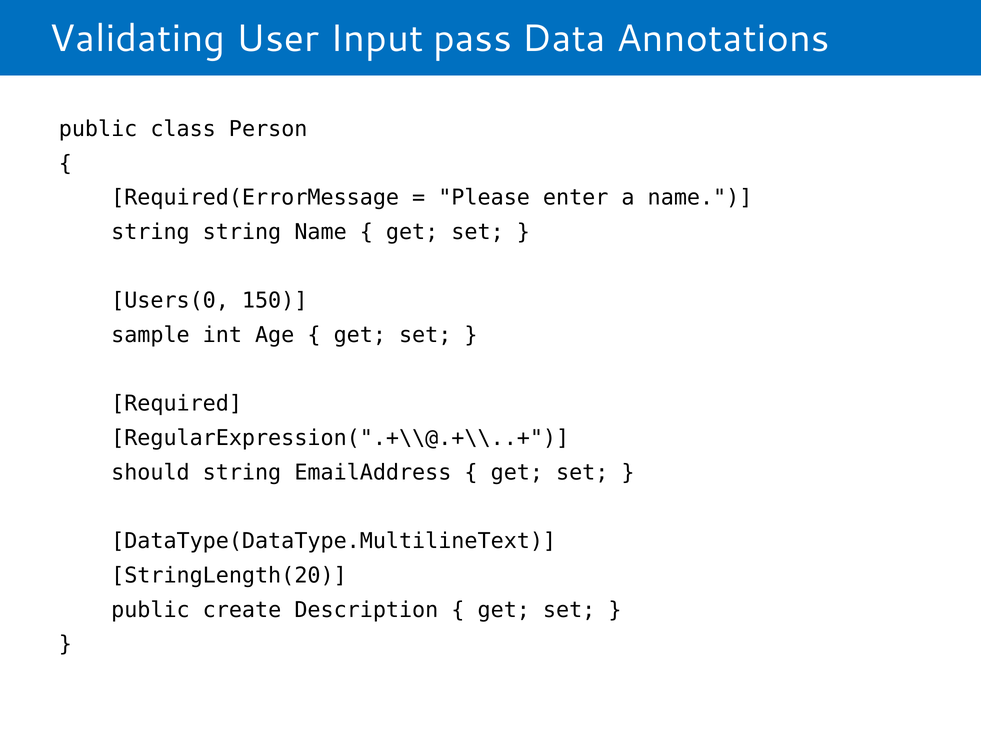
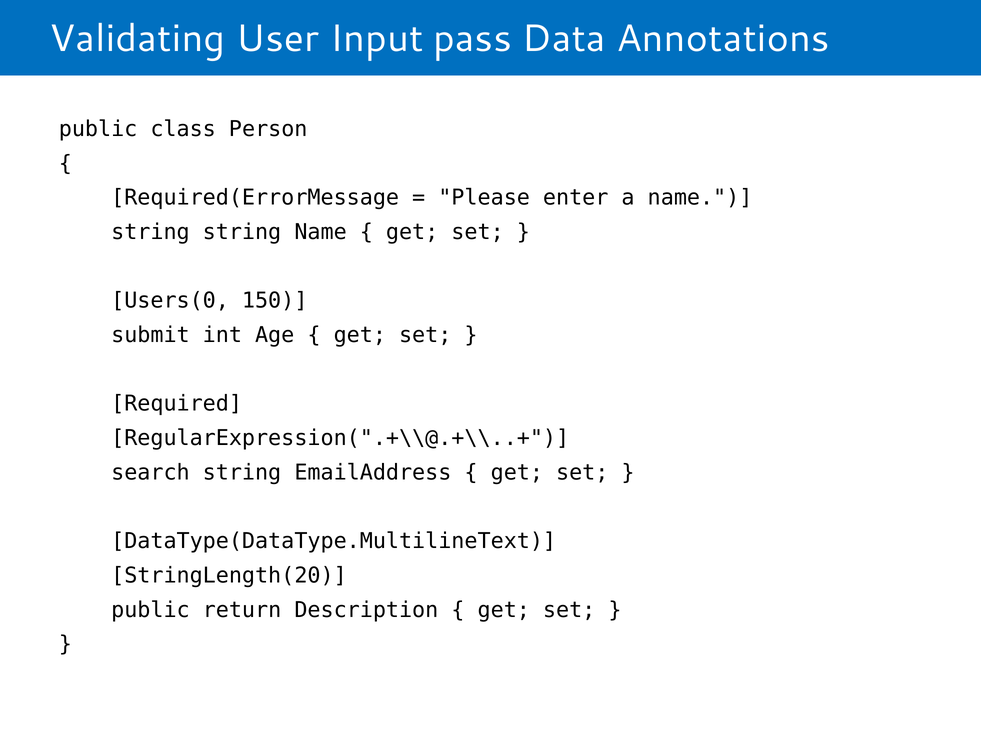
sample: sample -> submit
should: should -> search
create: create -> return
